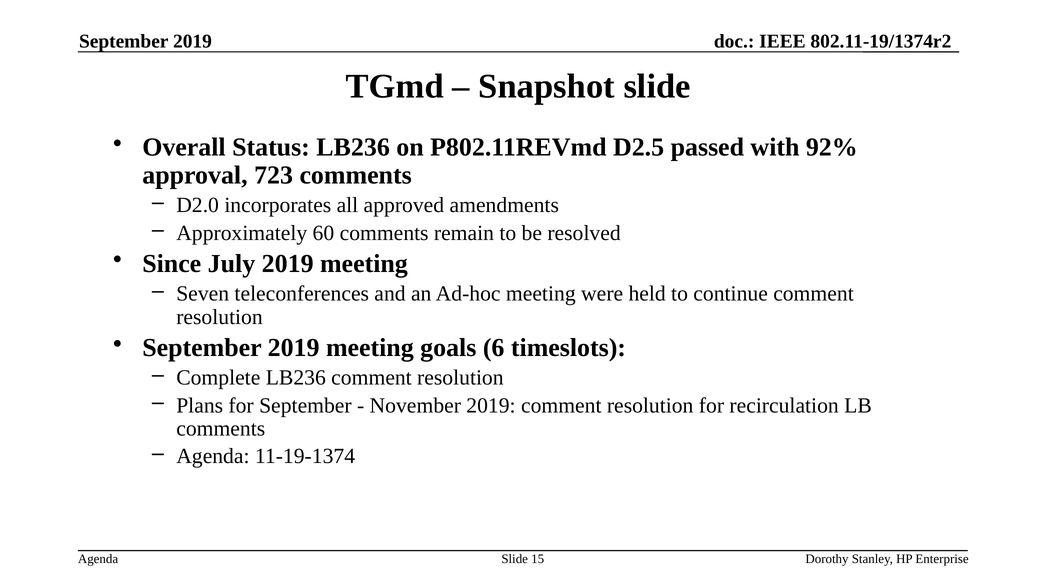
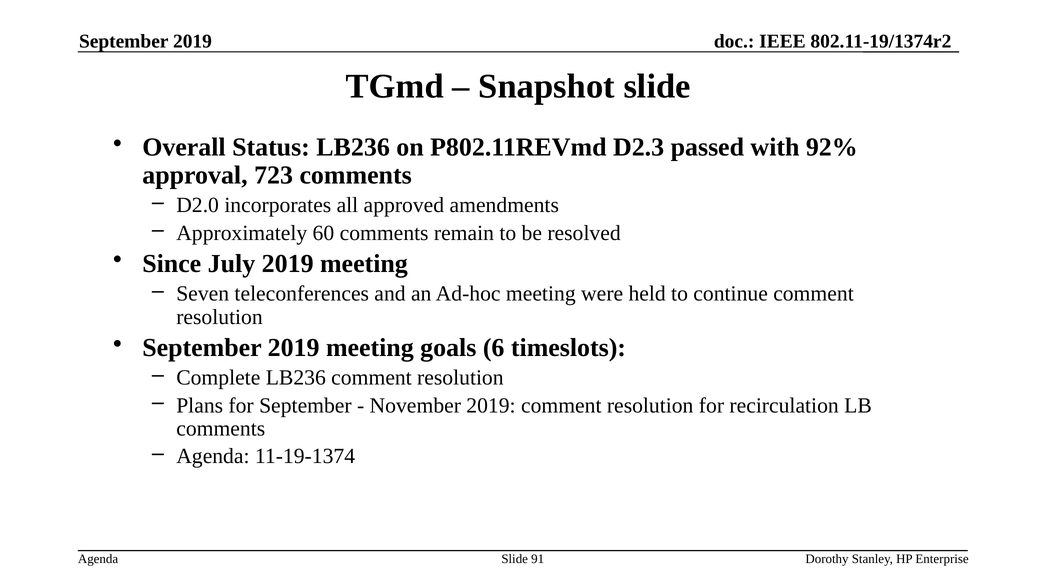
D2.5: D2.5 -> D2.3
15: 15 -> 91
